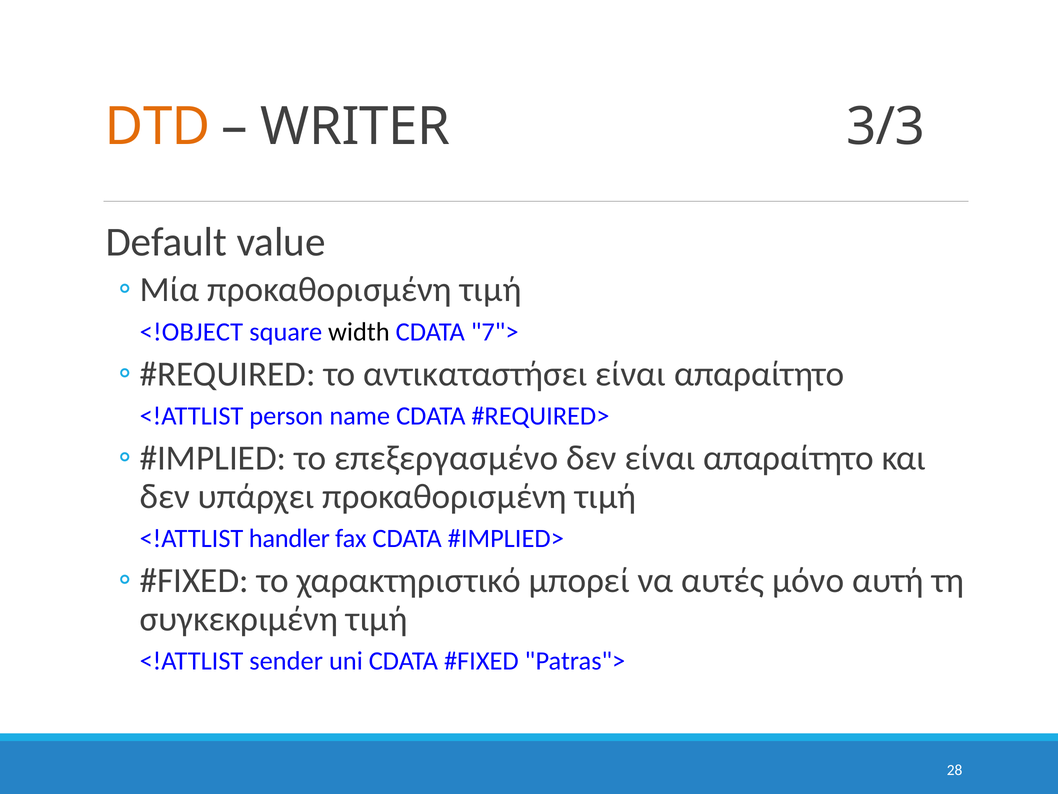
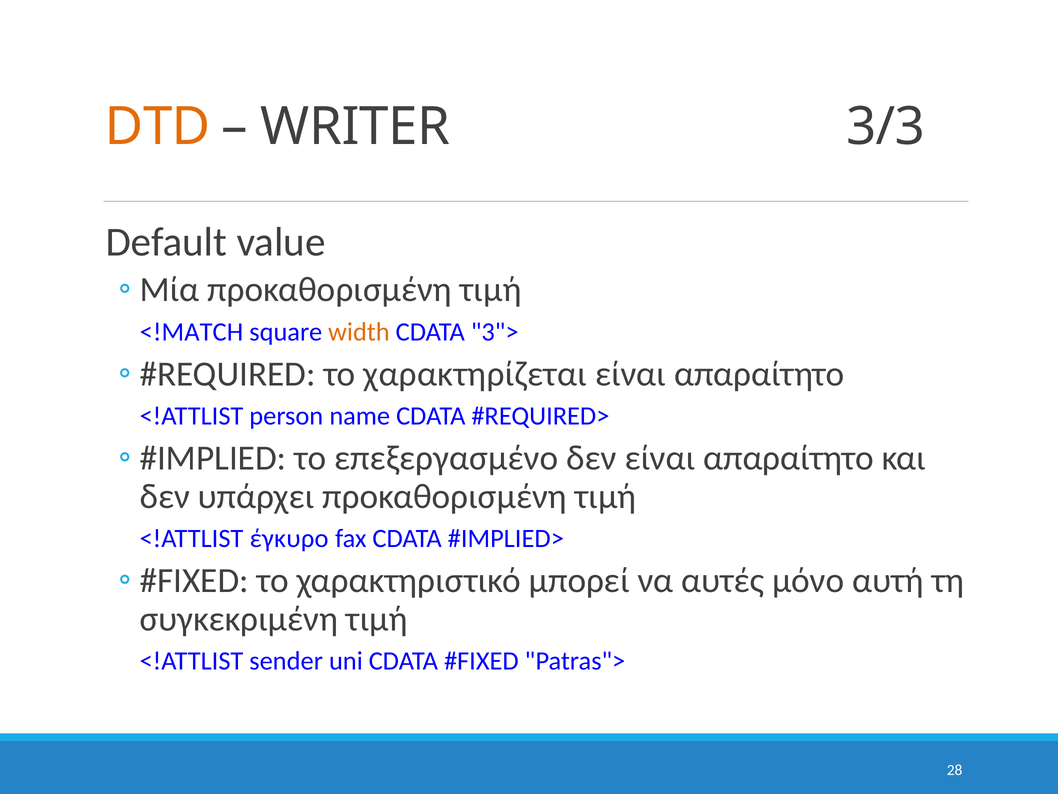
<!OBJECT: <!OBJECT -> <!MATCH
width colour: black -> orange
7">: 7"> -> 3">
αντικαταστήσει: αντικαταστήσει -> χαρακτηρίζεται
handler: handler -> έγκυρο
